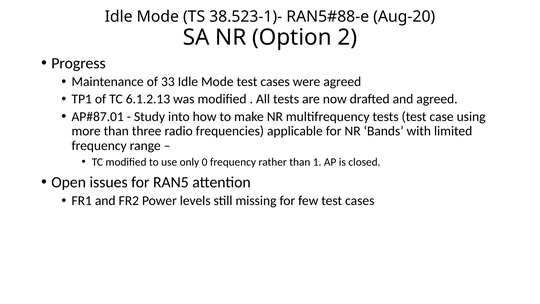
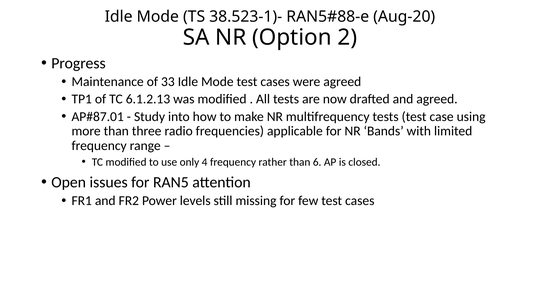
0: 0 -> 4
1: 1 -> 6
